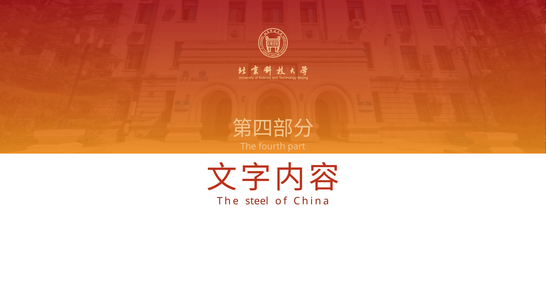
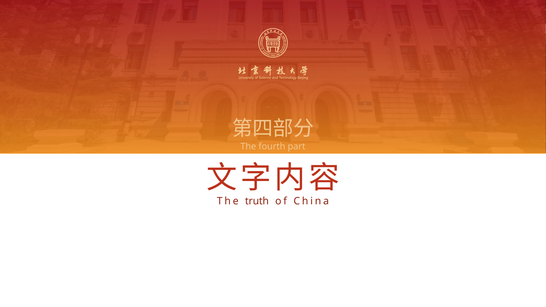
steel: steel -> truth
